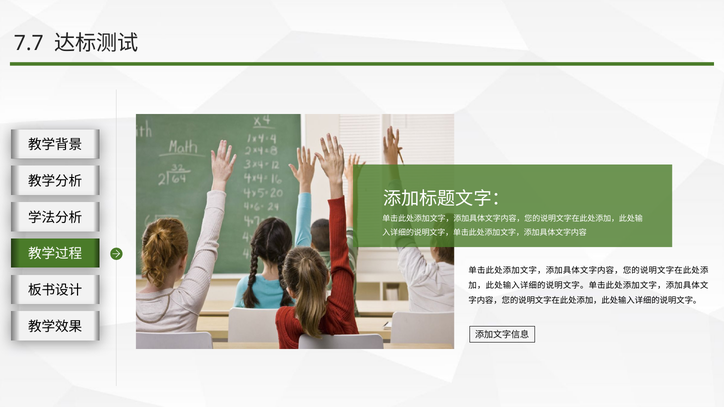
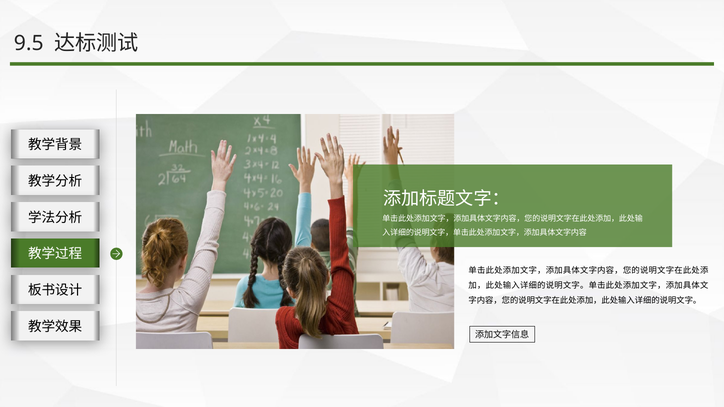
7.7: 7.7 -> 9.5
